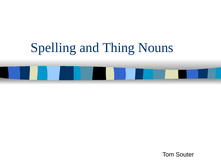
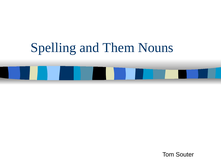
Thing: Thing -> Them
